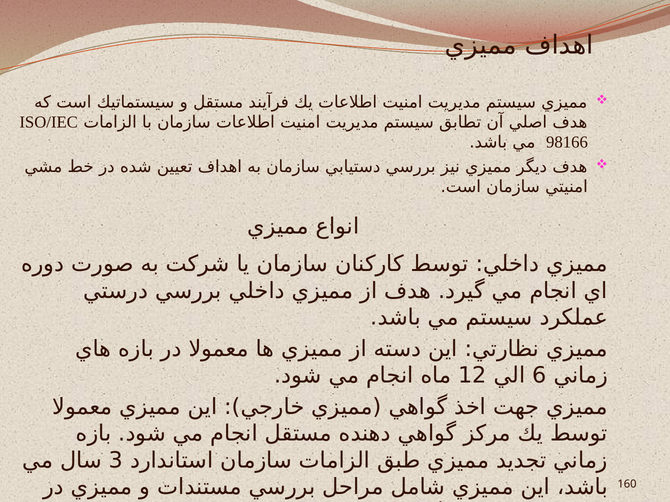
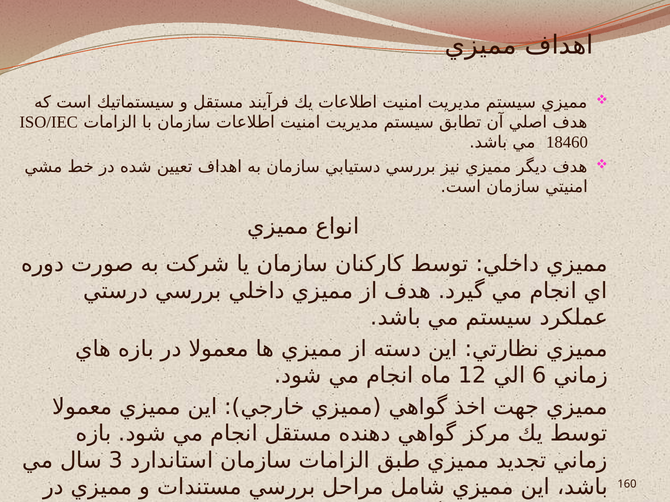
98166: 98166 -> 18460
